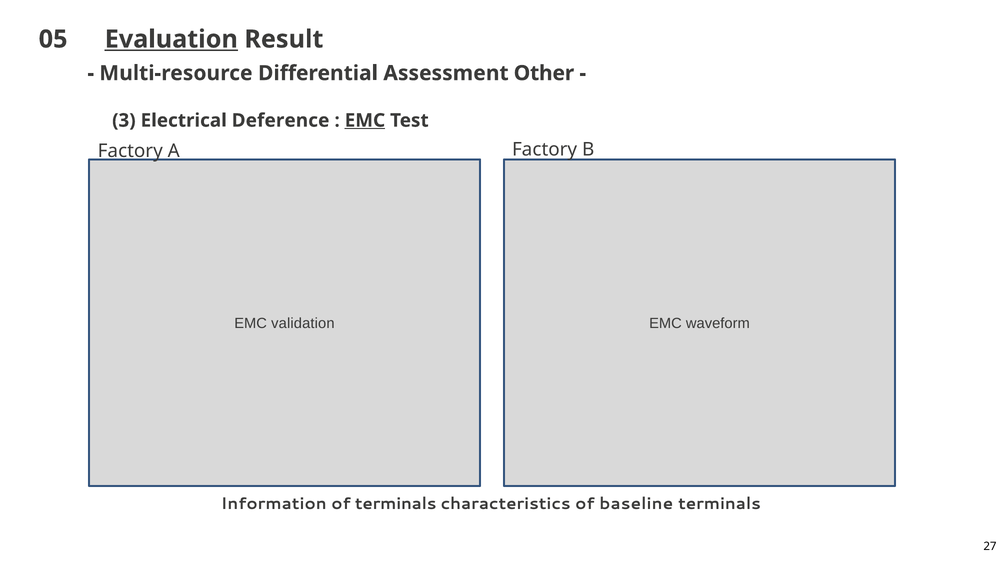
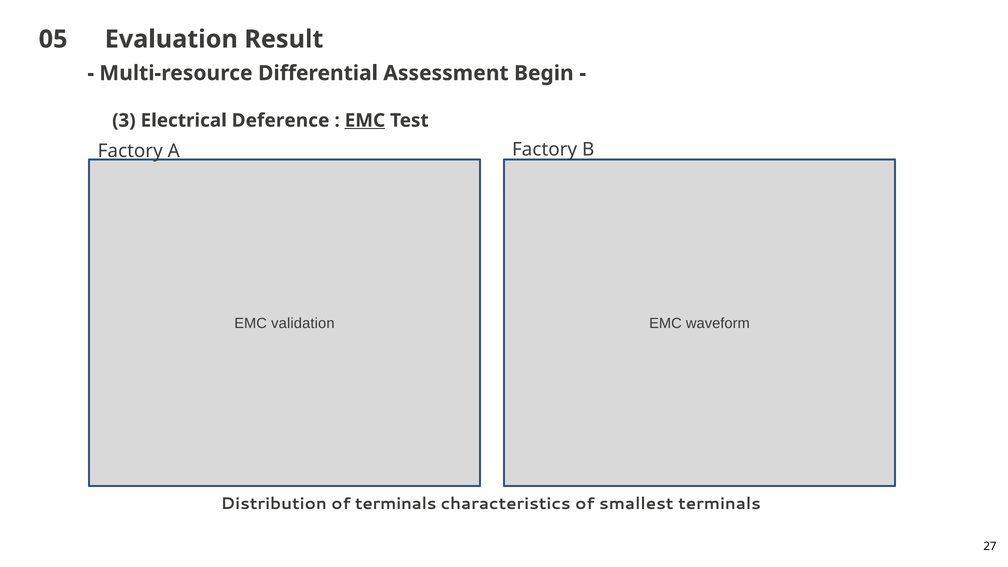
Evaluation underline: present -> none
Other: Other -> Begin
Information: Information -> Distribution
baseline: baseline -> smallest
